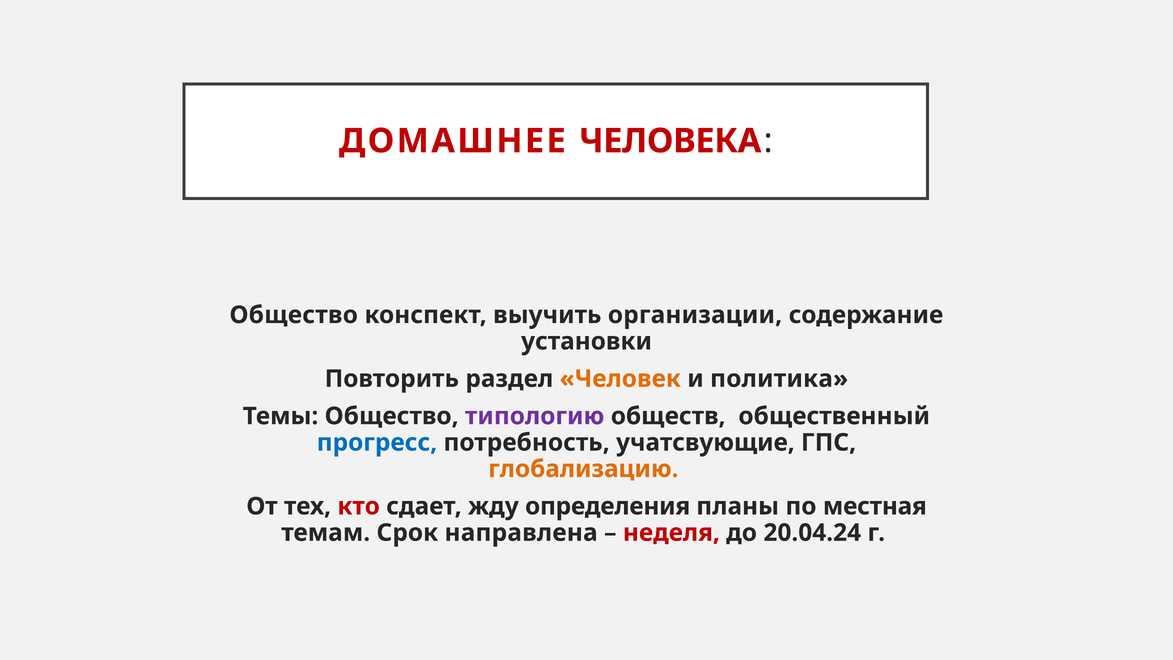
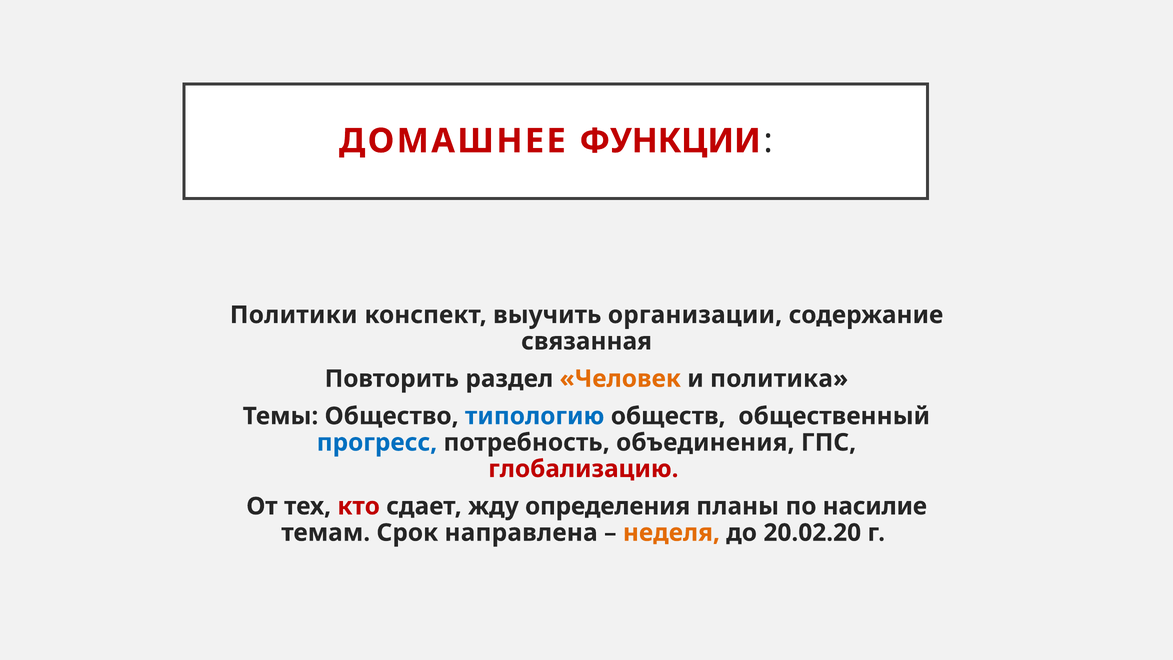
ЧЕЛОВЕКА: ЧЕЛОВЕКА -> ФУНКЦИИ
Общество at (294, 315): Общество -> Политики
установки: установки -> связанная
типологию colour: purple -> blue
учатсвующие: учатсвующие -> объединения
глобализацию colour: orange -> red
местная: местная -> насилие
неделя colour: red -> orange
20.04.24: 20.04.24 -> 20.02.20
